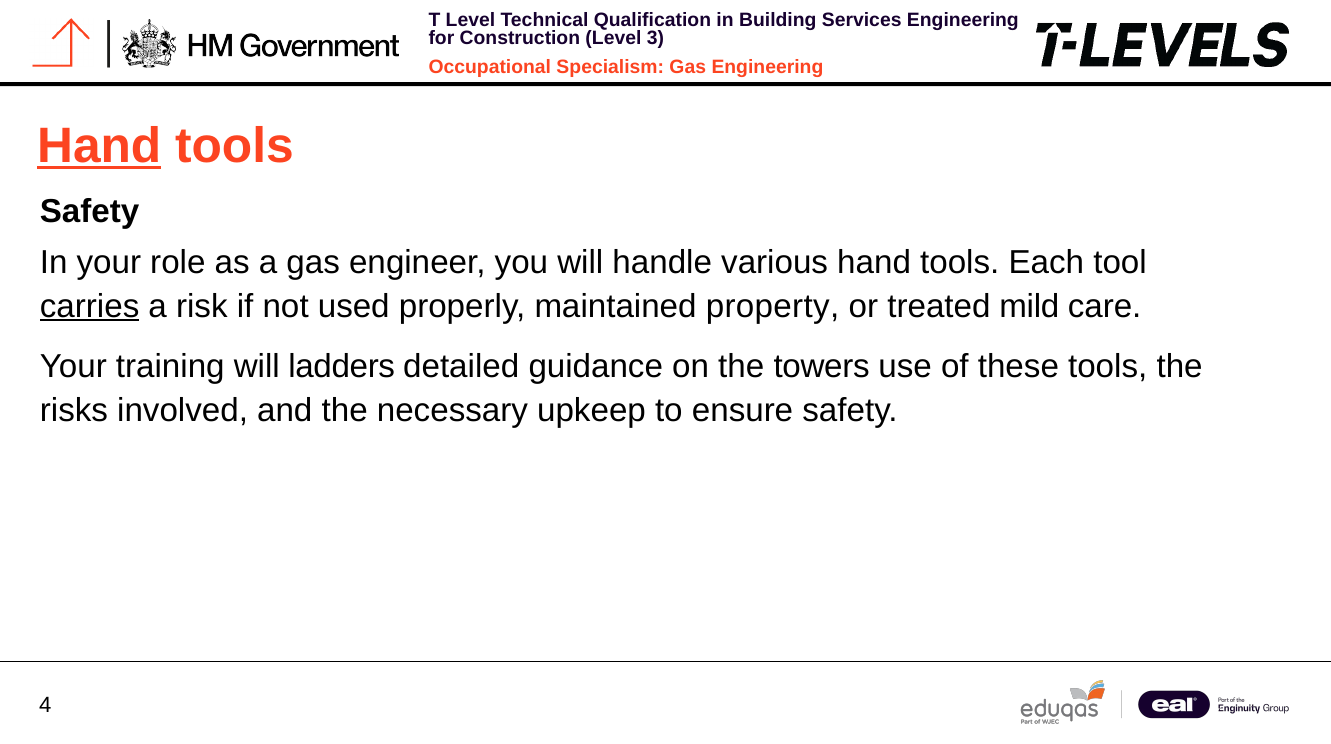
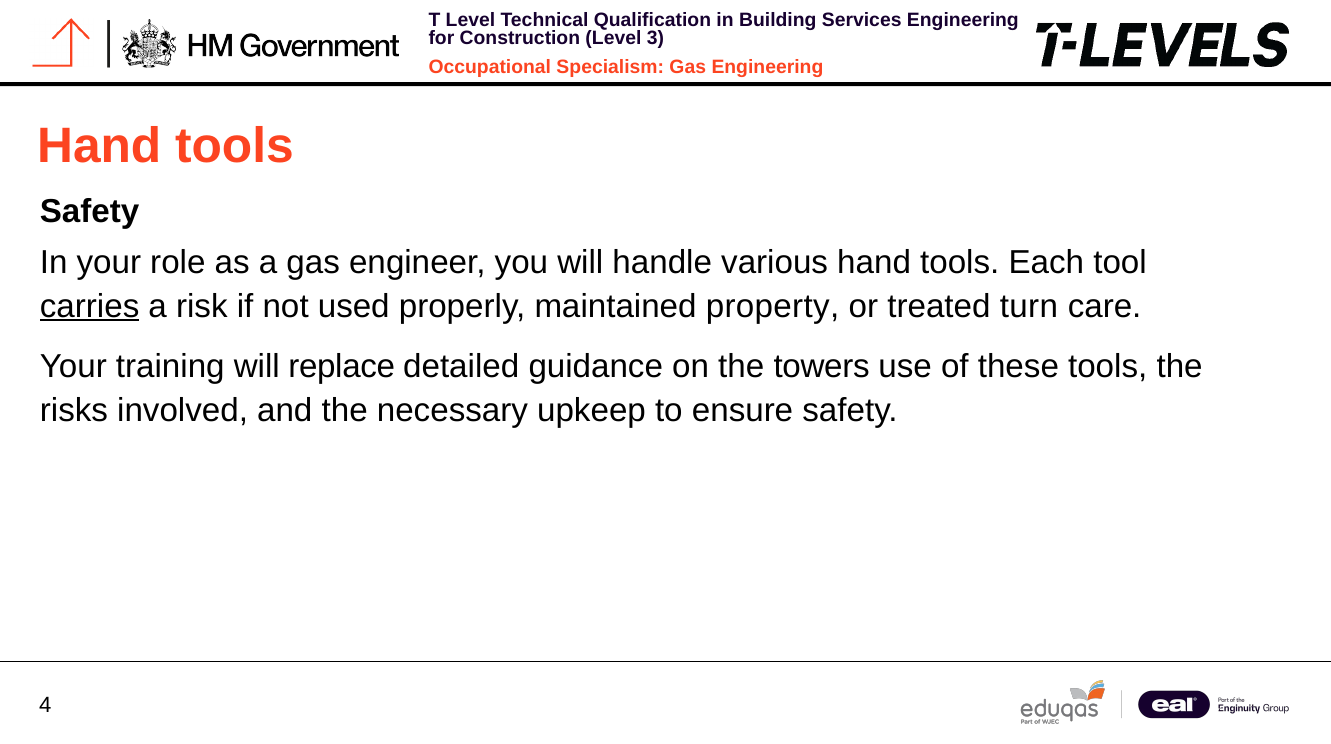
Hand at (99, 146) underline: present -> none
mild: mild -> turn
ladders: ladders -> replace
